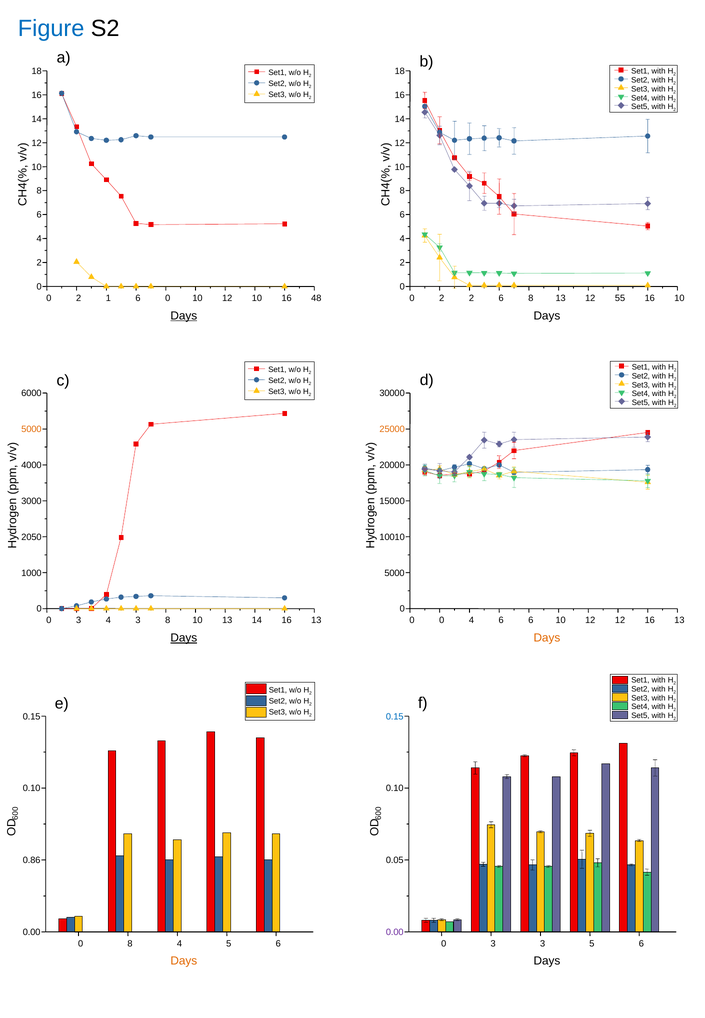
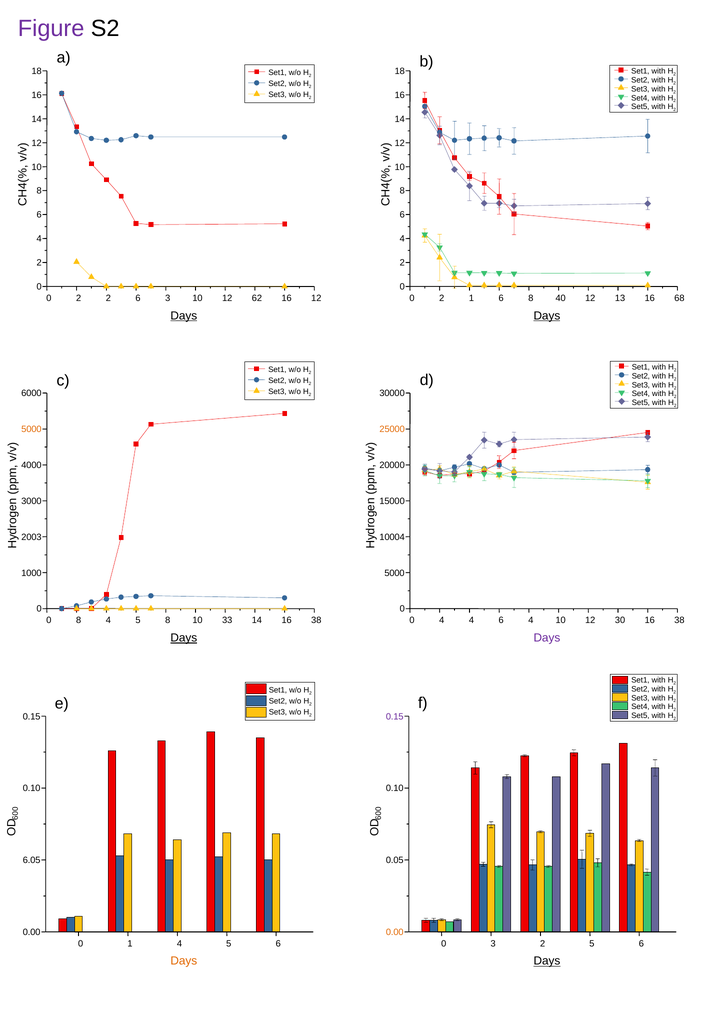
Figure colour: blue -> purple
2 1: 1 -> 2
0 at (168, 298): 0 -> 3
12 10: 10 -> 62
16 48: 48 -> 12
2 2: 2 -> 1
8 13: 13 -> 40
55: 55 -> 13
16 10: 10 -> 68
Days at (547, 316) underline: none -> present
2050: 2050 -> 2003
10010: 10010 -> 10004
3 at (79, 621): 3 -> 8
3 at (138, 621): 3 -> 5
10 13: 13 -> 33
14 16 13: 13 -> 38
0 at (442, 621): 0 -> 4
6 6: 6 -> 4
12 12: 12 -> 30
13 at (679, 621): 13 -> 38
Days at (547, 638) colour: orange -> purple
0.15 at (395, 717) colour: blue -> purple
0.86: 0.86 -> 6.05
0.00 at (395, 933) colour: purple -> orange
0 8: 8 -> 1
3 3: 3 -> 2
Days at (547, 961) underline: none -> present
